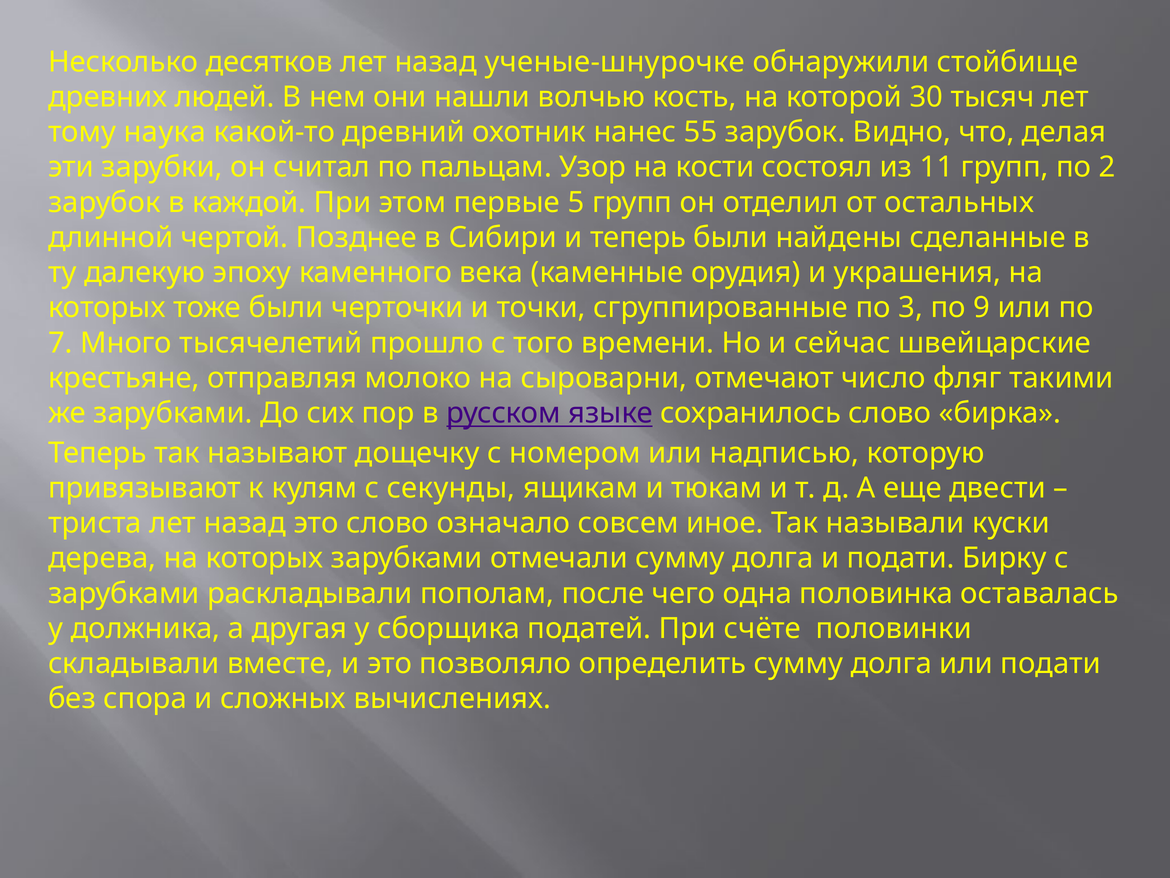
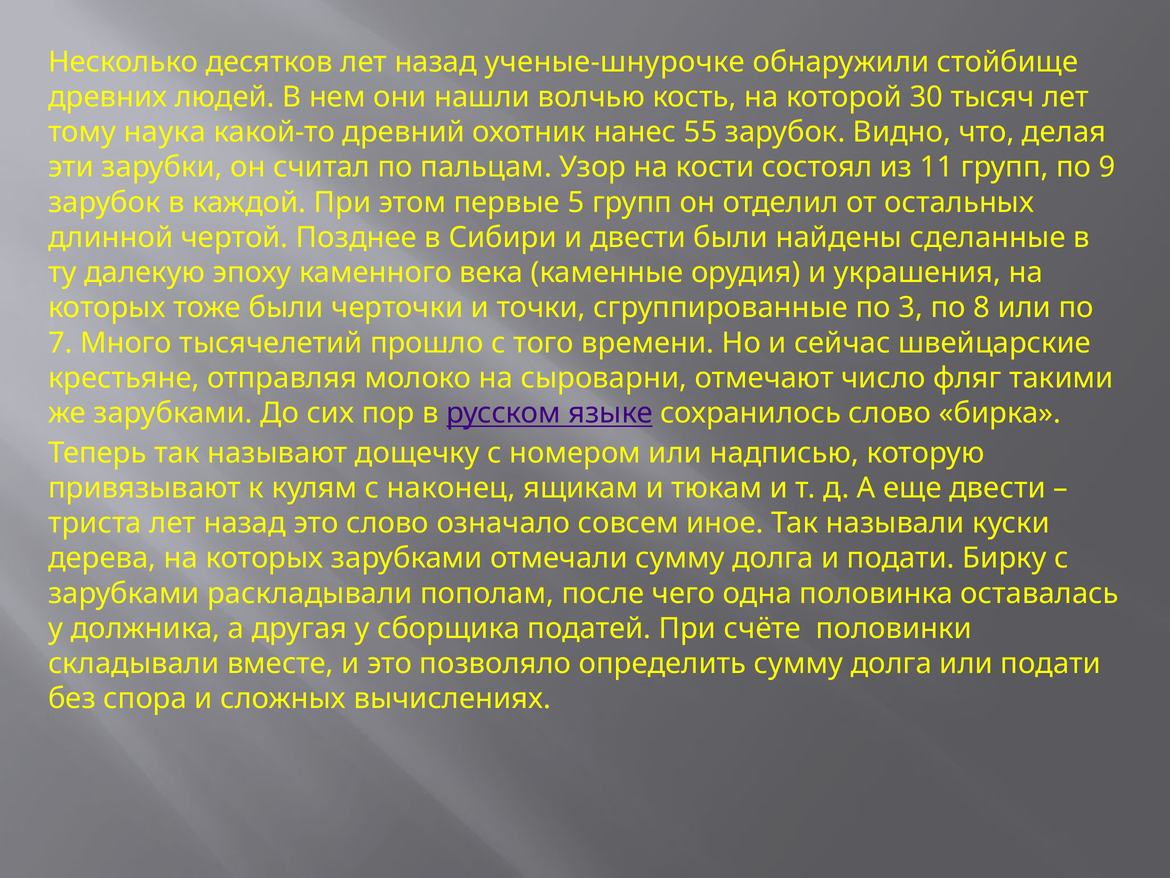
2: 2 -> 9
и теперь: теперь -> двести
9: 9 -> 8
секунды: секунды -> наконец
